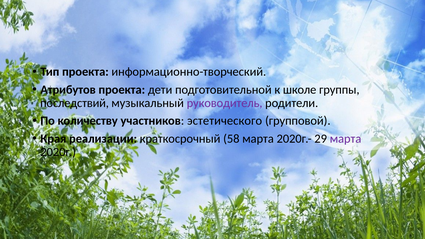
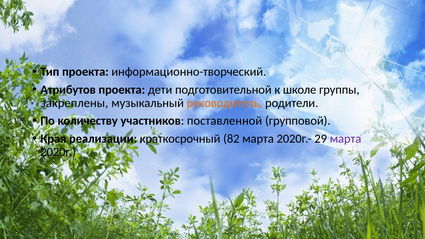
последствий: последствий -> закреплены
руководитель colour: purple -> orange
эстетического: эстетического -> поставленной
58: 58 -> 82
